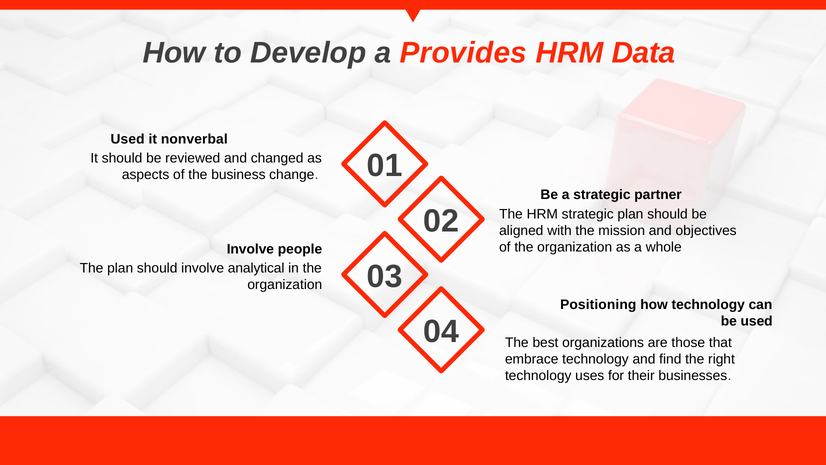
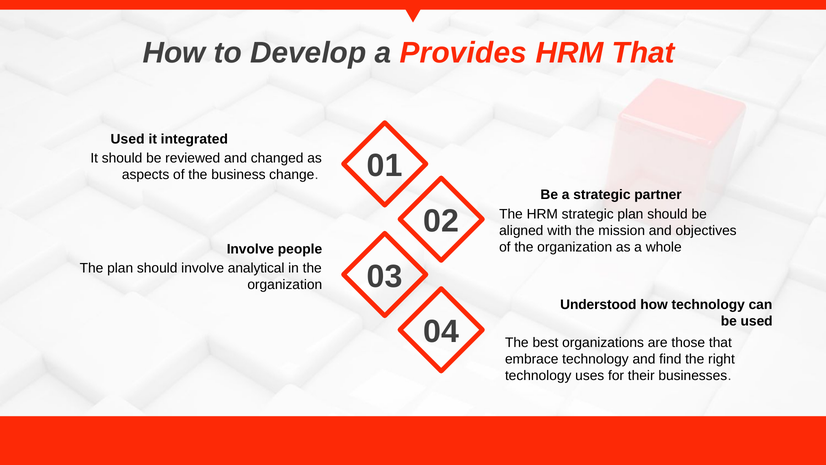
HRM Data: Data -> That
nonverbal: nonverbal -> integrated
Positioning: Positioning -> Understood
